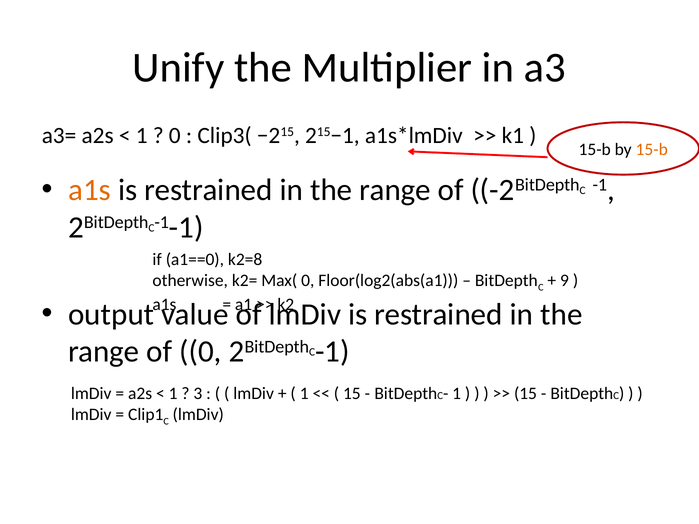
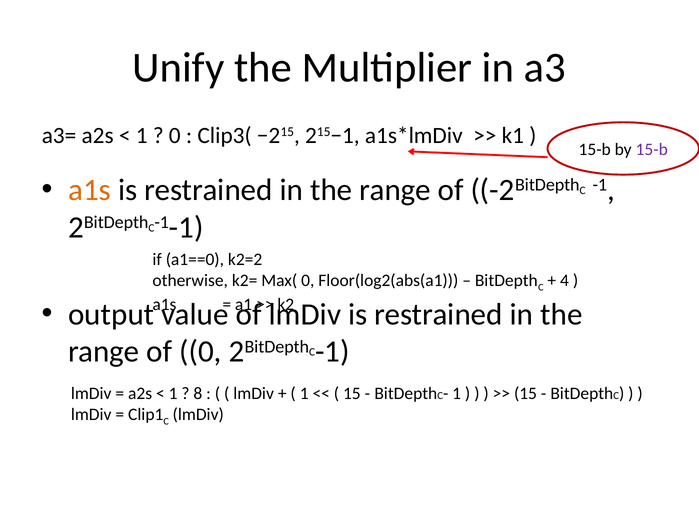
15-b at (652, 150) colour: orange -> purple
k2=8: k2=8 -> k2=2
9: 9 -> 4
3: 3 -> 8
